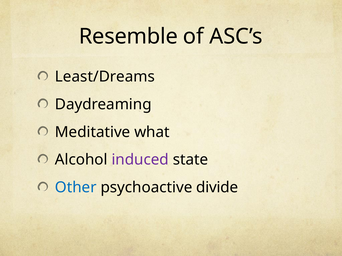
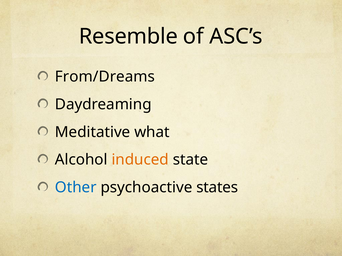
Least/Dreams: Least/Dreams -> From/Dreams
induced colour: purple -> orange
divide: divide -> states
